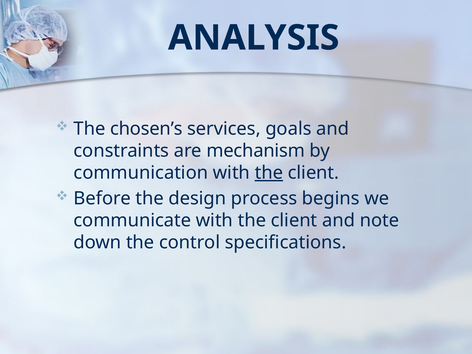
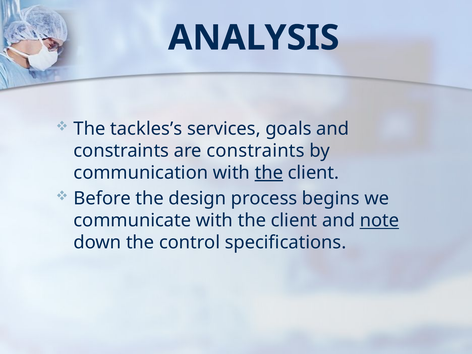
chosen’s: chosen’s -> tackles’s
are mechanism: mechanism -> constraints
note underline: none -> present
